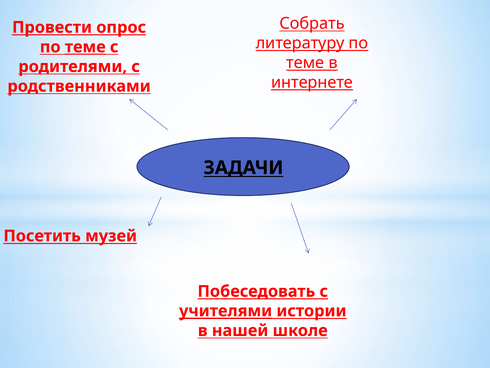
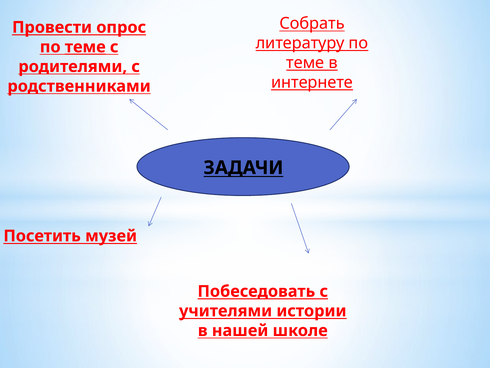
учителями underline: present -> none
